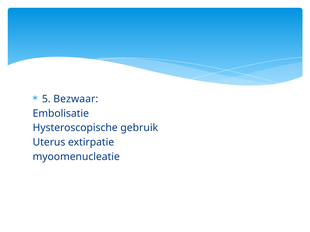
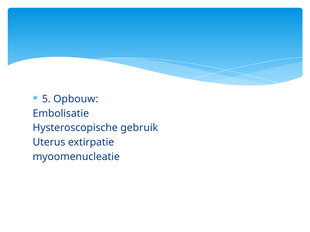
Bezwaar: Bezwaar -> Opbouw
